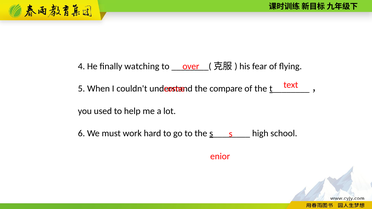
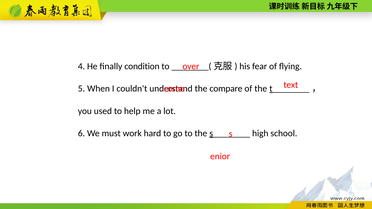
watching: watching -> condition
